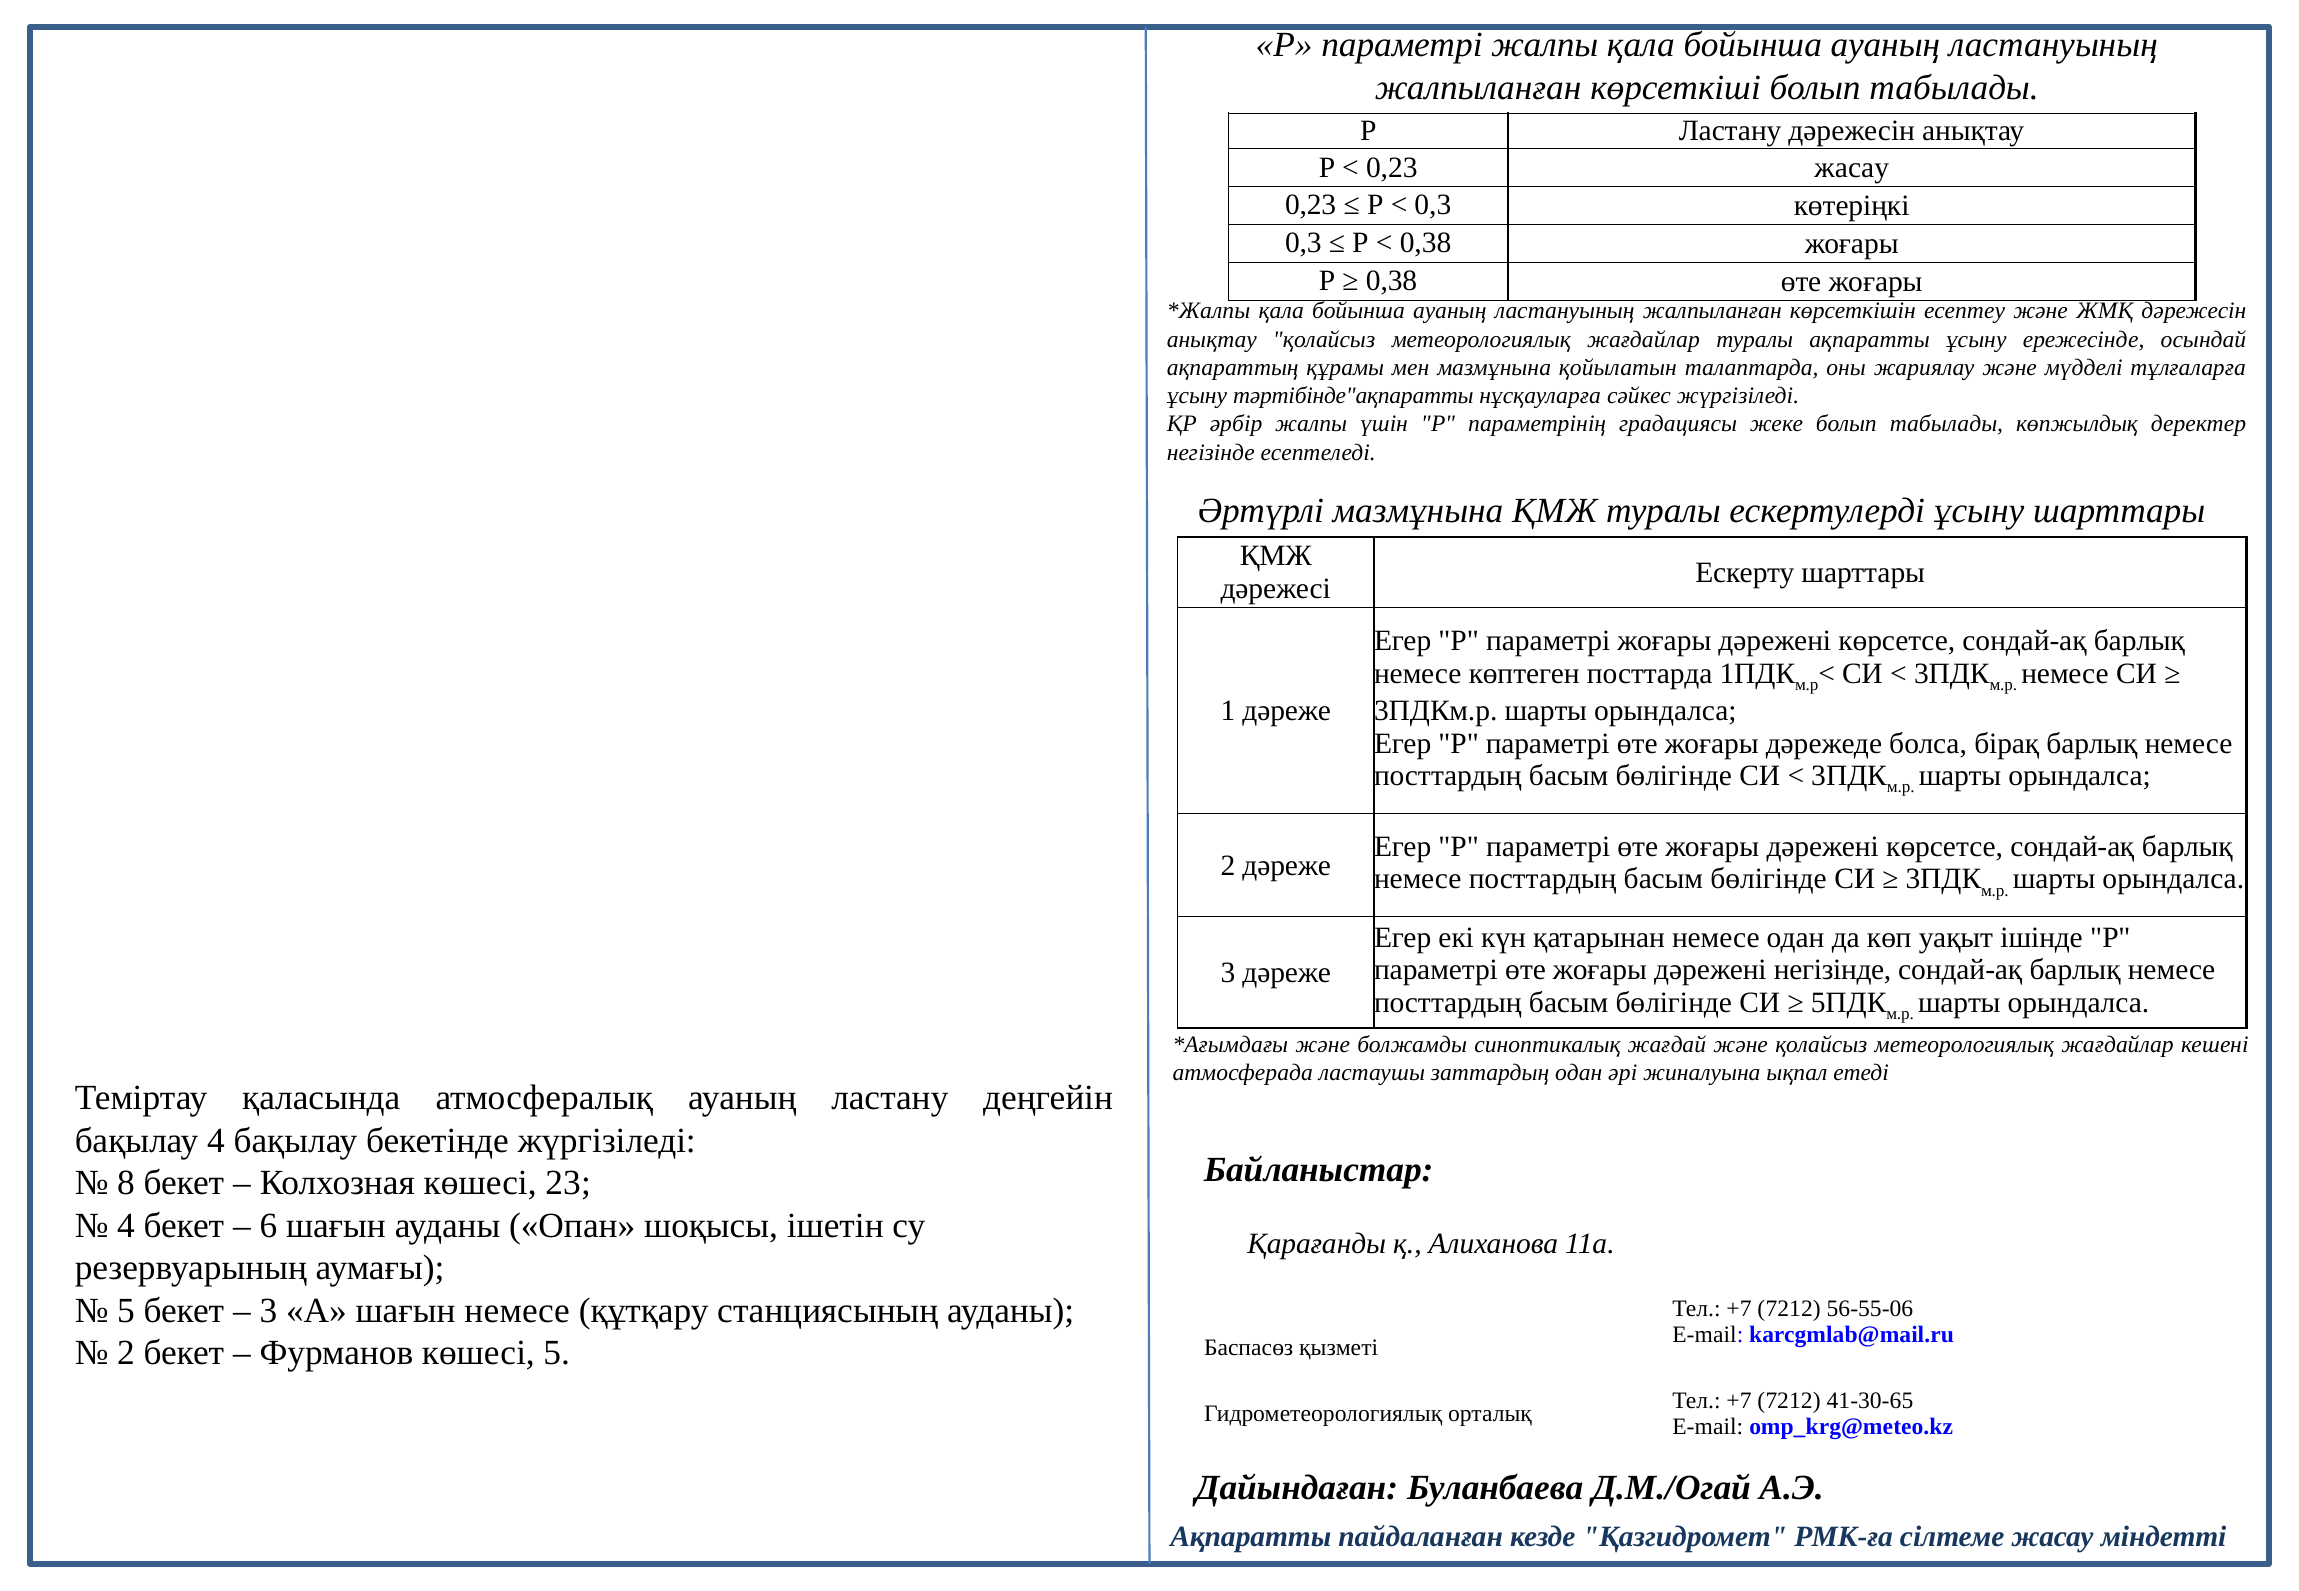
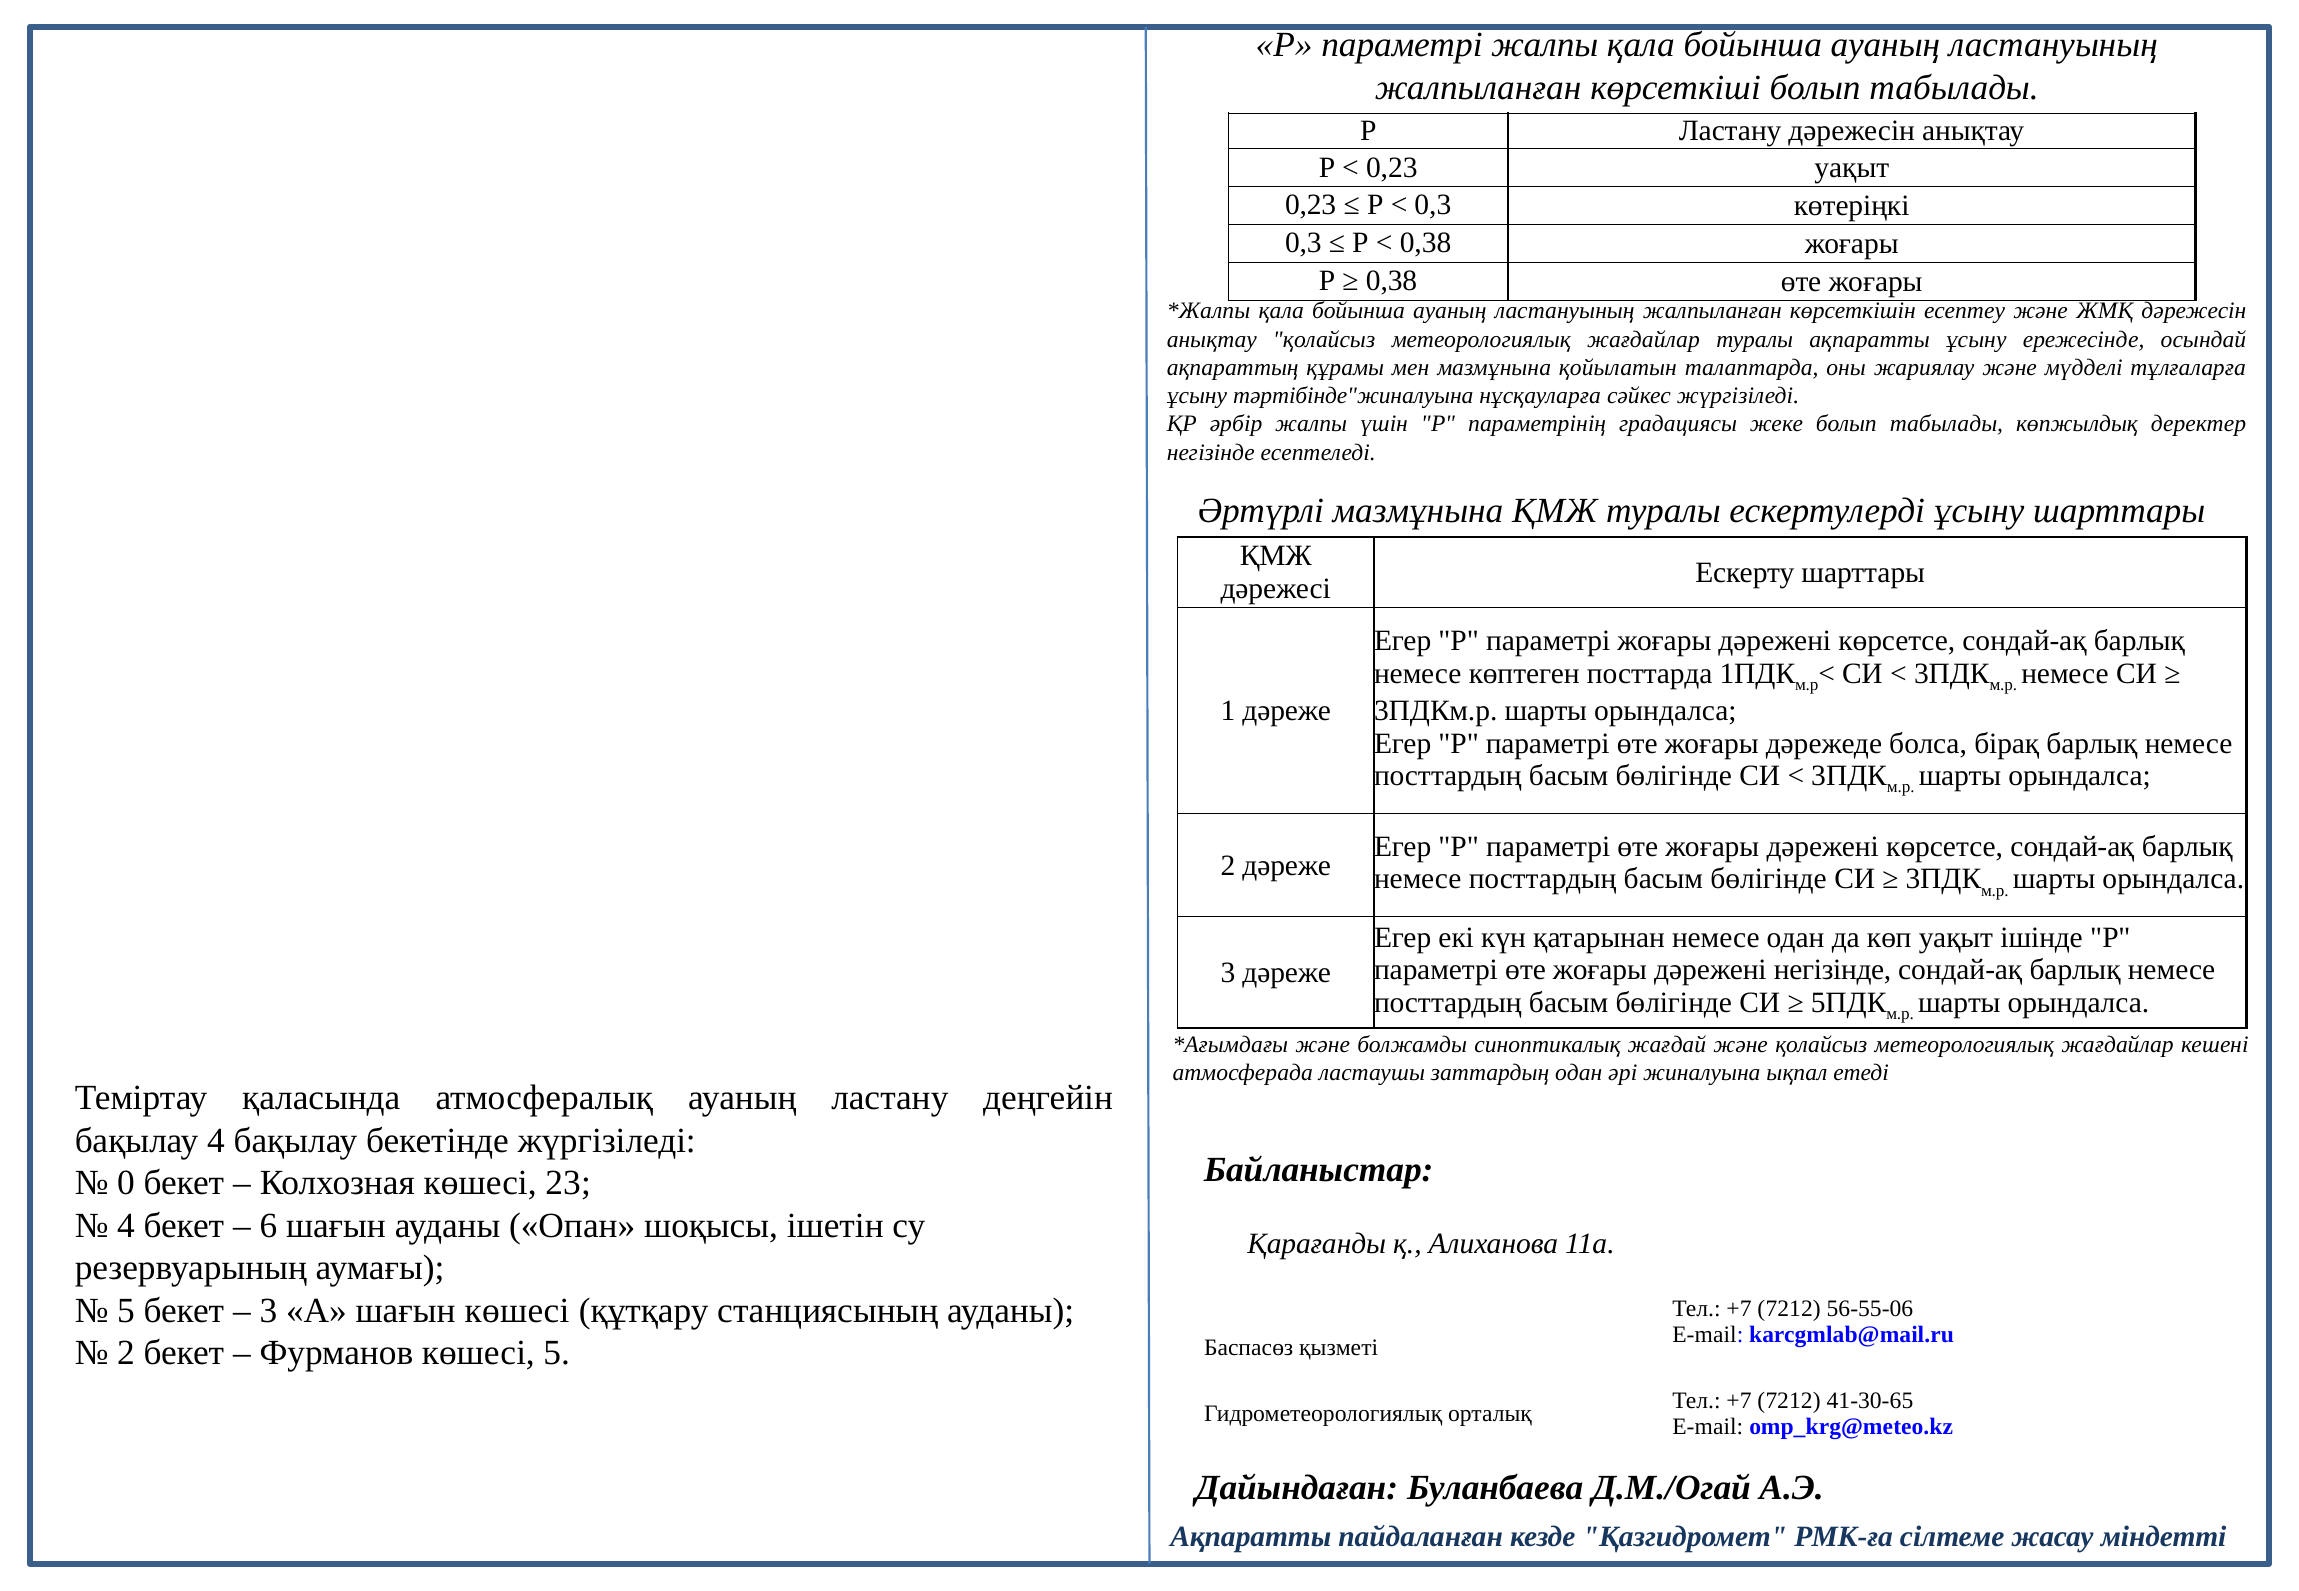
0,23 жасау: жасау -> уақыт
тәртібінде"ақпаратты: тәртібінде"ақпаратты -> тәртібінде"жиналуына
8: 8 -> 0
шағын немесе: немесе -> көшесі
